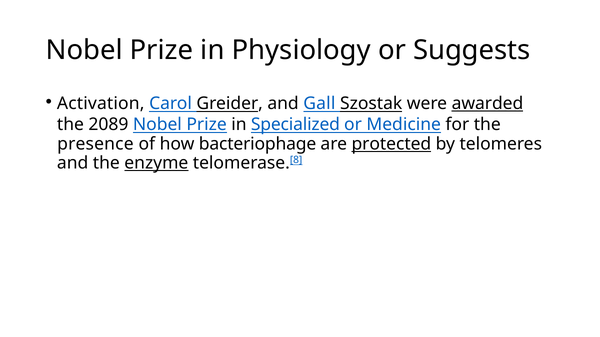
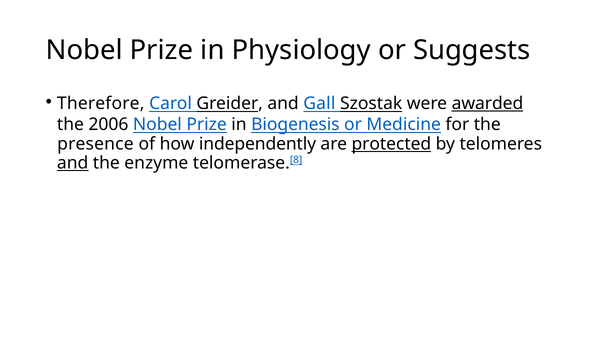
Activation: Activation -> Therefore
2089: 2089 -> 2006
Specialized: Specialized -> Biogenesis
bacteriophage: bacteriophage -> independently
and at (73, 163) underline: none -> present
enzyme underline: present -> none
